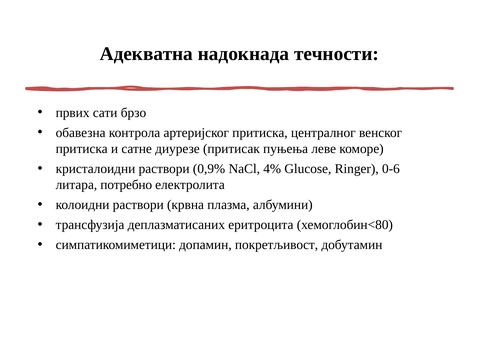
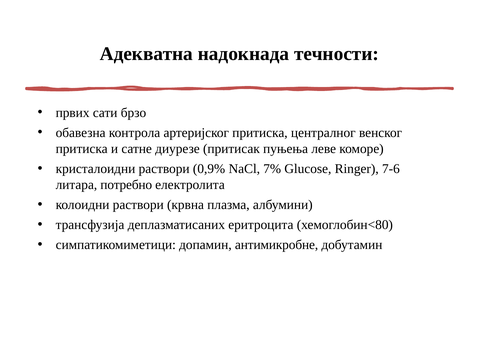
4%: 4% -> 7%
0-6: 0-6 -> 7-6
покретљивост: покретљивост -> антимикробне
